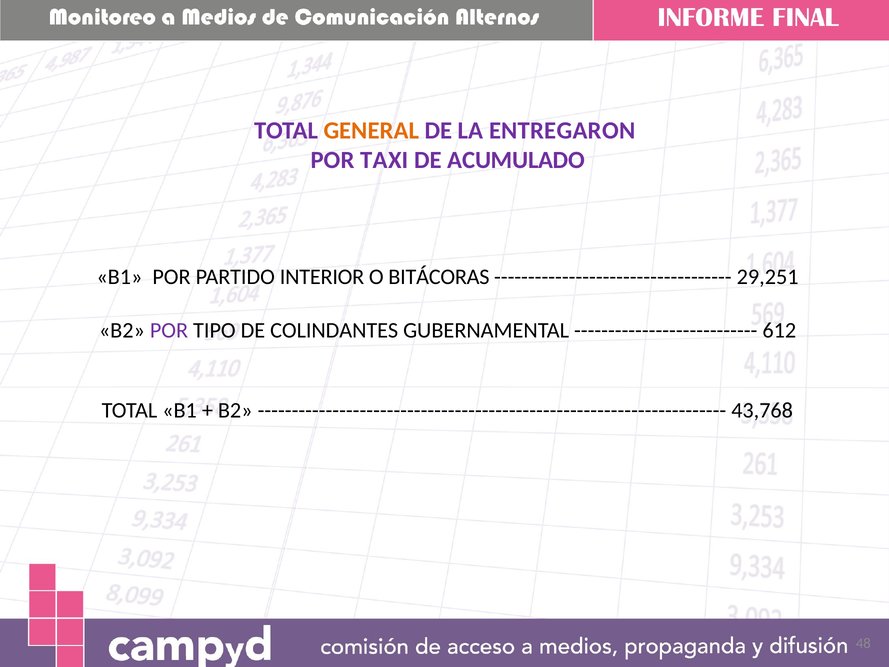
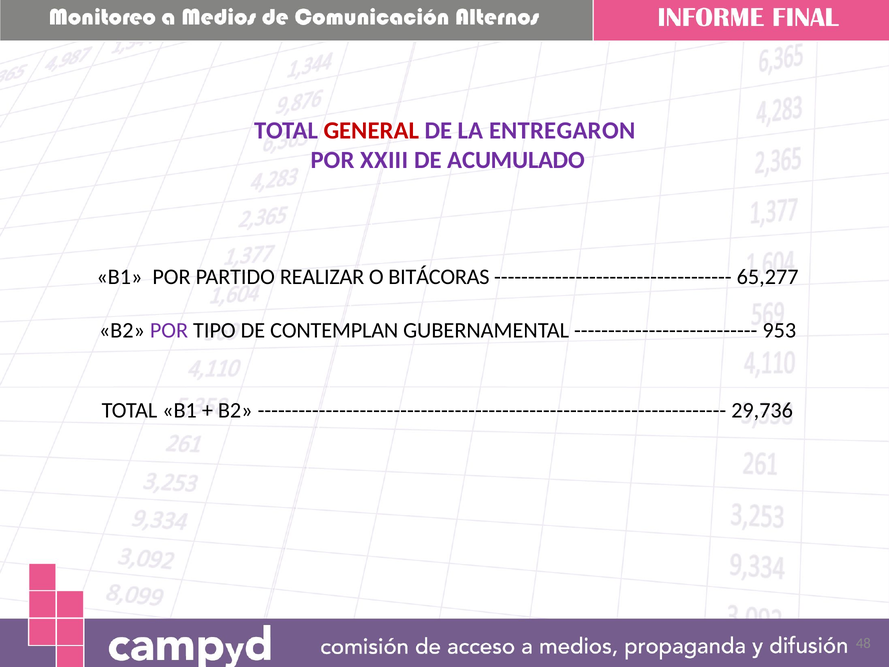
GENERAL colour: orange -> red
TAXI: TAXI -> XXIII
INTERIOR: INTERIOR -> REALIZAR
29,251: 29,251 -> 65,277
COLINDANTES: COLINDANTES -> CONTEMPLAN
612: 612 -> 953
43,768: 43,768 -> 29,736
